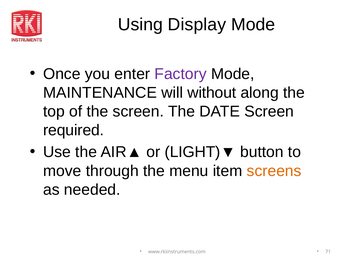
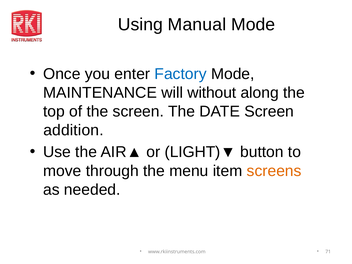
Display: Display -> Manual
Factory colour: purple -> blue
required: required -> addition
